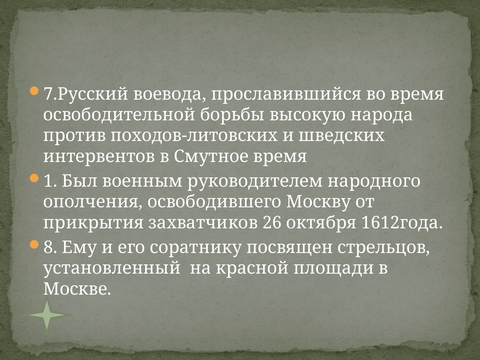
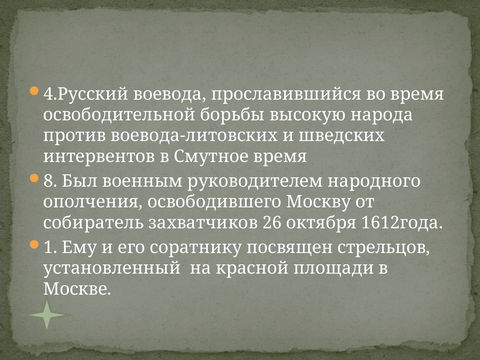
7.Русский: 7.Русский -> 4.Русский
походов-литовских: походов-литовских -> воевода-литовских
1: 1 -> 8
прикрытия: прикрытия -> собиратель
8: 8 -> 1
